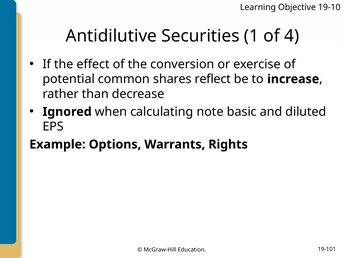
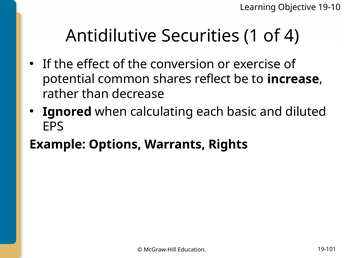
note: note -> each
